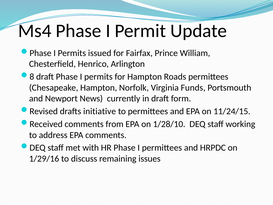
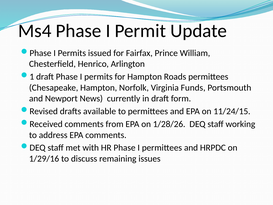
8: 8 -> 1
initiative: initiative -> available
1/28/10: 1/28/10 -> 1/28/26
